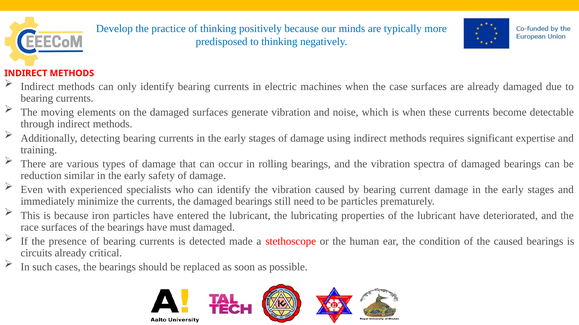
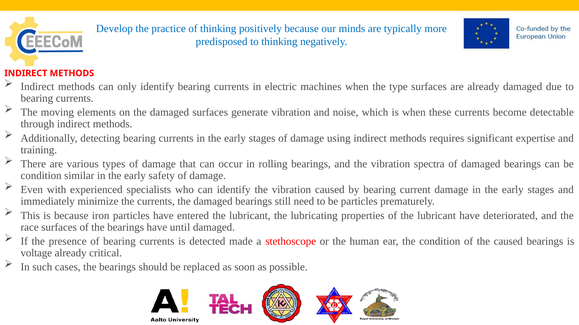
case: case -> type
reduction at (41, 176): reduction -> condition
must: must -> until
circuits: circuits -> voltage
